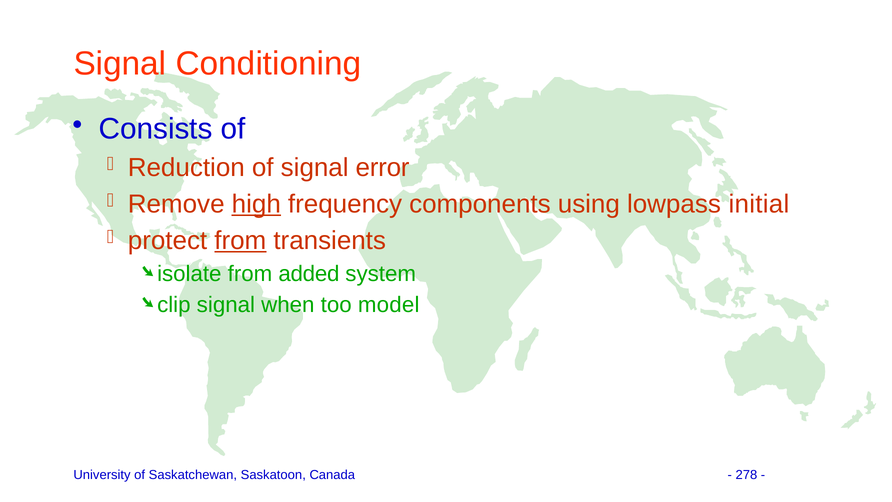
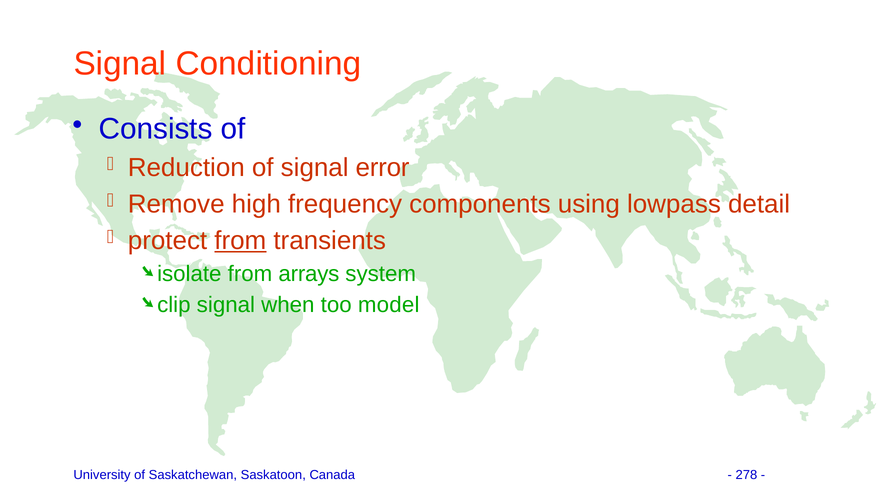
high underline: present -> none
initial: initial -> detail
added: added -> arrays
